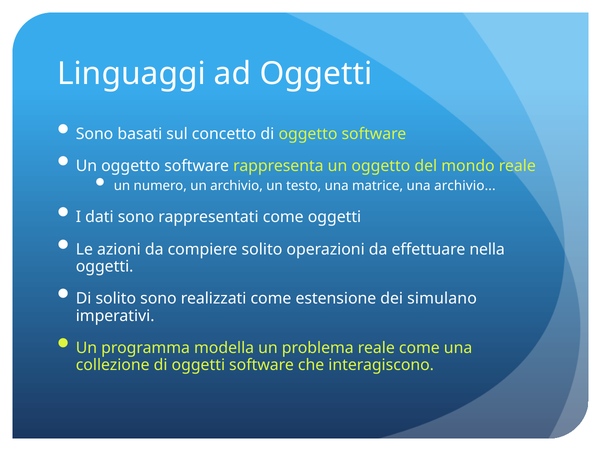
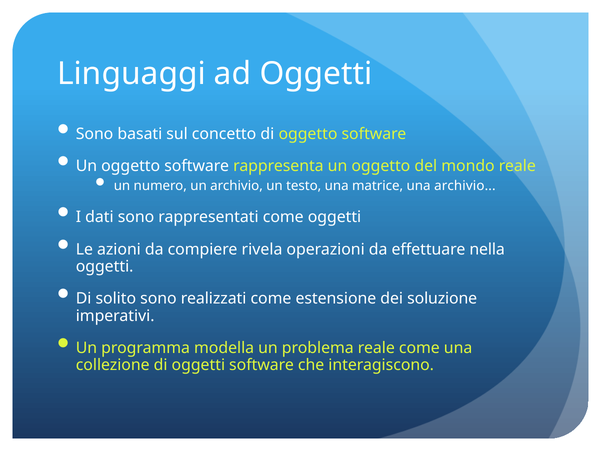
compiere solito: solito -> rivela
simulano: simulano -> soluzione
